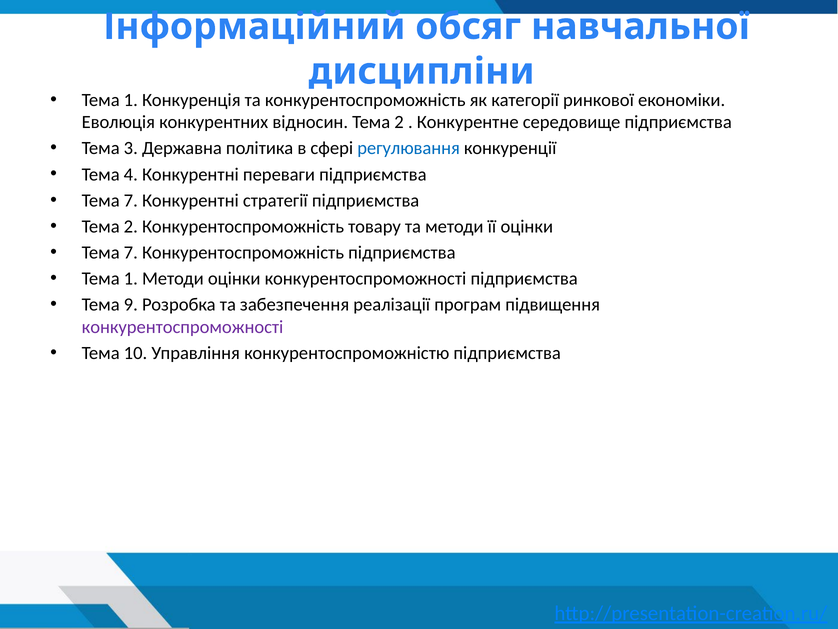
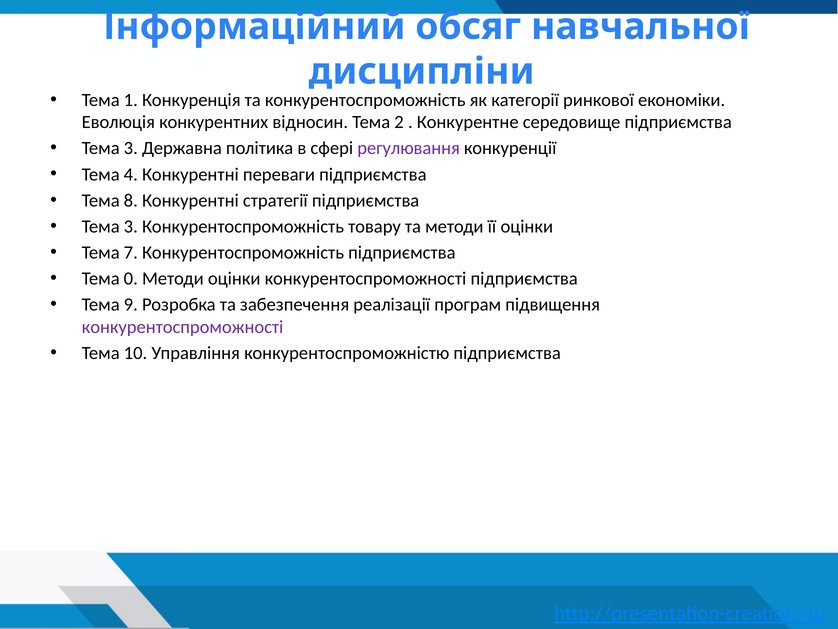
регулювання colour: blue -> purple
7 at (131, 200): 7 -> 8
2 at (131, 226): 2 -> 3
1 at (131, 278): 1 -> 0
